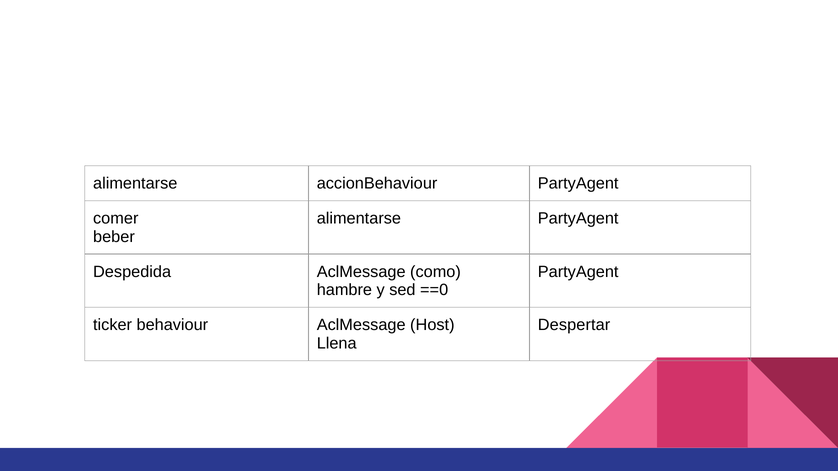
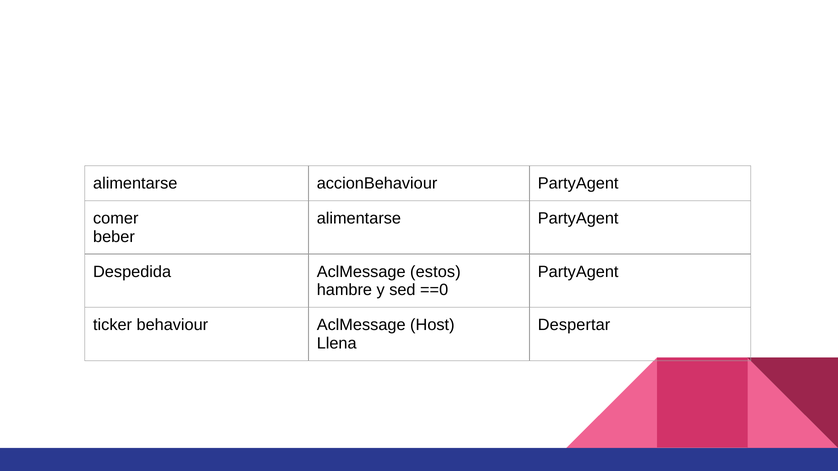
como: como -> estos
